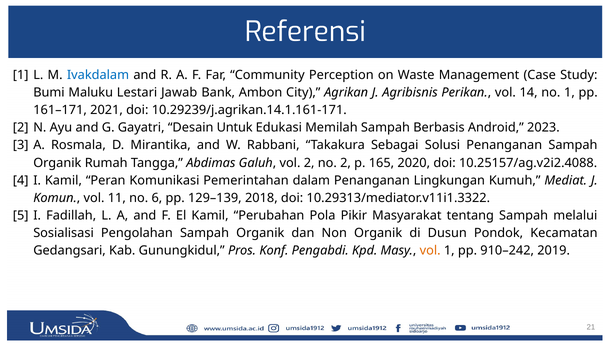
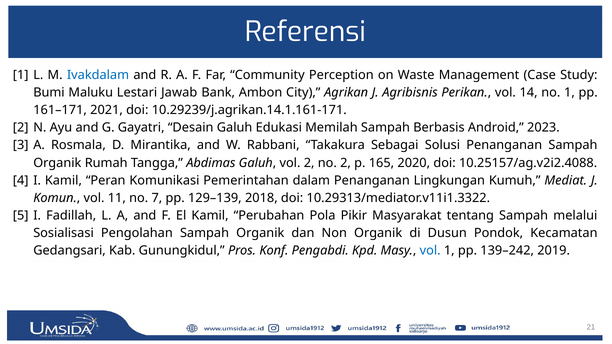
Desain Untuk: Untuk -> Galuh
6: 6 -> 7
vol at (430, 251) colour: orange -> blue
910–242: 910–242 -> 139–242
